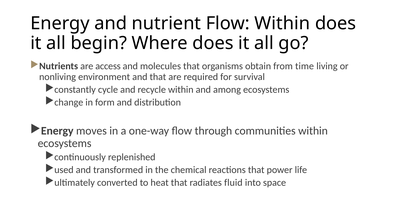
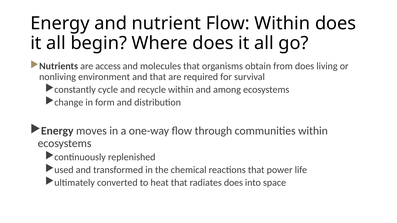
from time: time -> does
radiates fluid: fluid -> does
